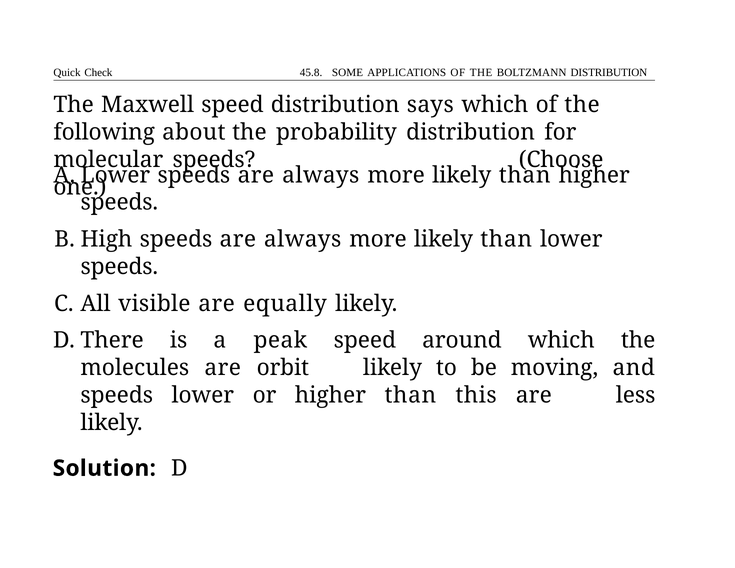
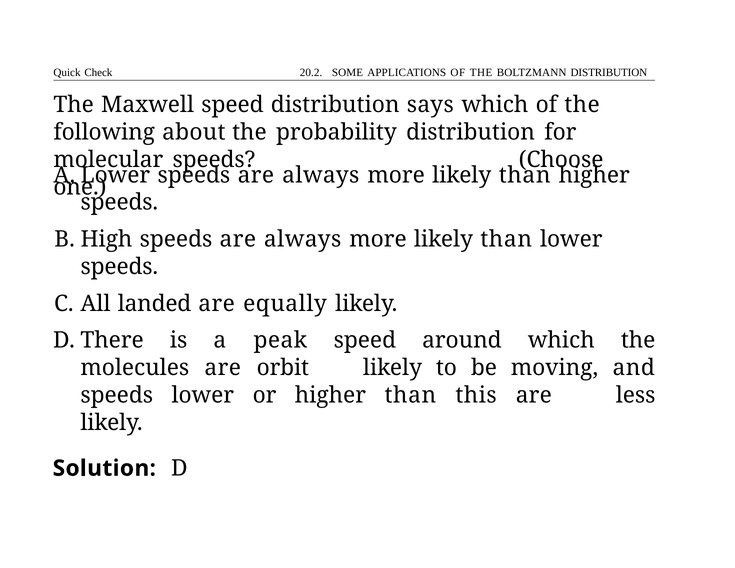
45.8: 45.8 -> 20.2
visible: visible -> landed
